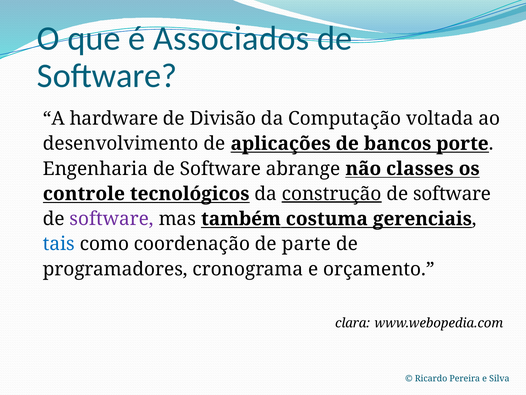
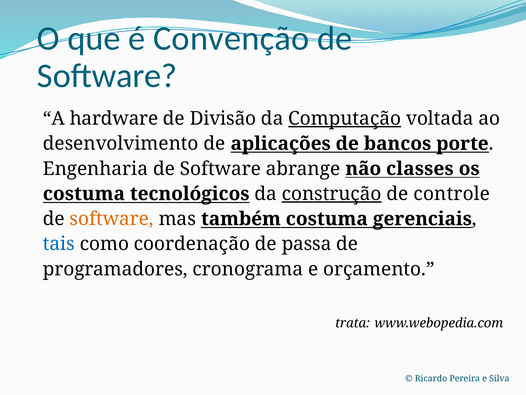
Associados: Associados -> Convenção
Computação underline: none -> present
controle at (84, 194): controle -> costuma
software at (452, 194): software -> controle
software at (112, 219) colour: purple -> orange
parte: parte -> passa
clara: clara -> trata
